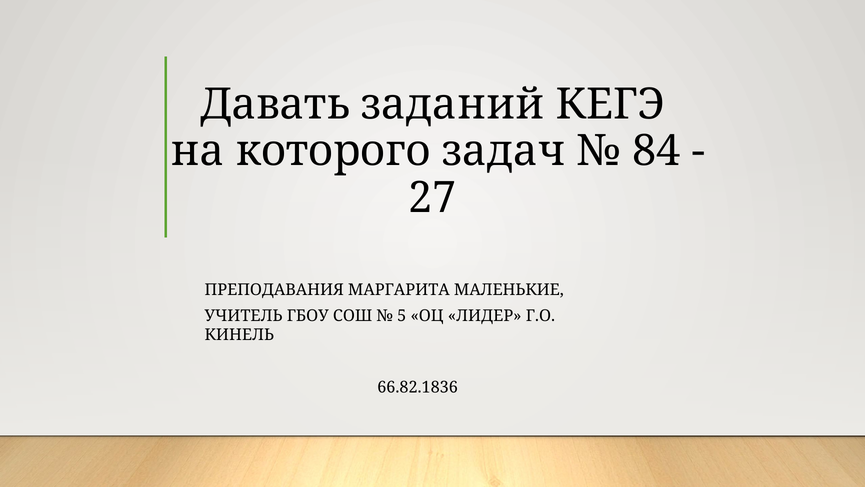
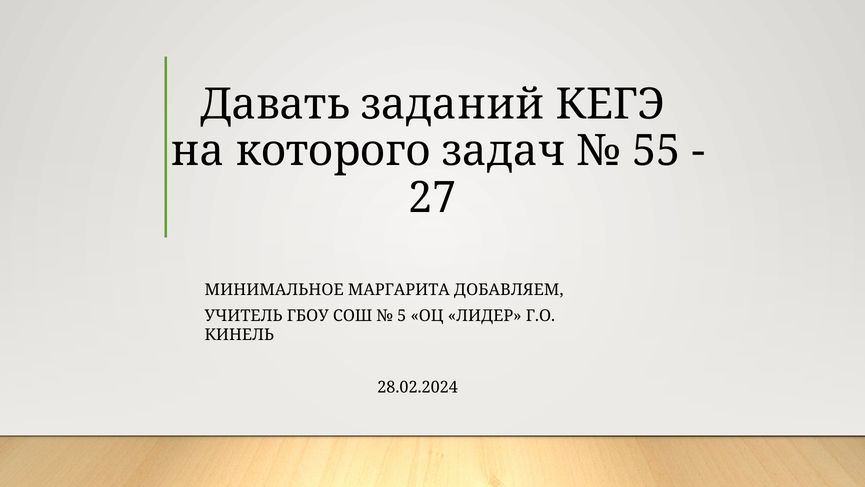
84: 84 -> 55
ПРЕПОДАВАНИЯ: ПРЕПОДАВАНИЯ -> МИНИМАЛЬНОЕ
МАЛЕНЬКИЕ: МАЛЕНЬКИЕ -> ДОБАВЛЯЕМ
66.82.1836: 66.82.1836 -> 28.02.2024
